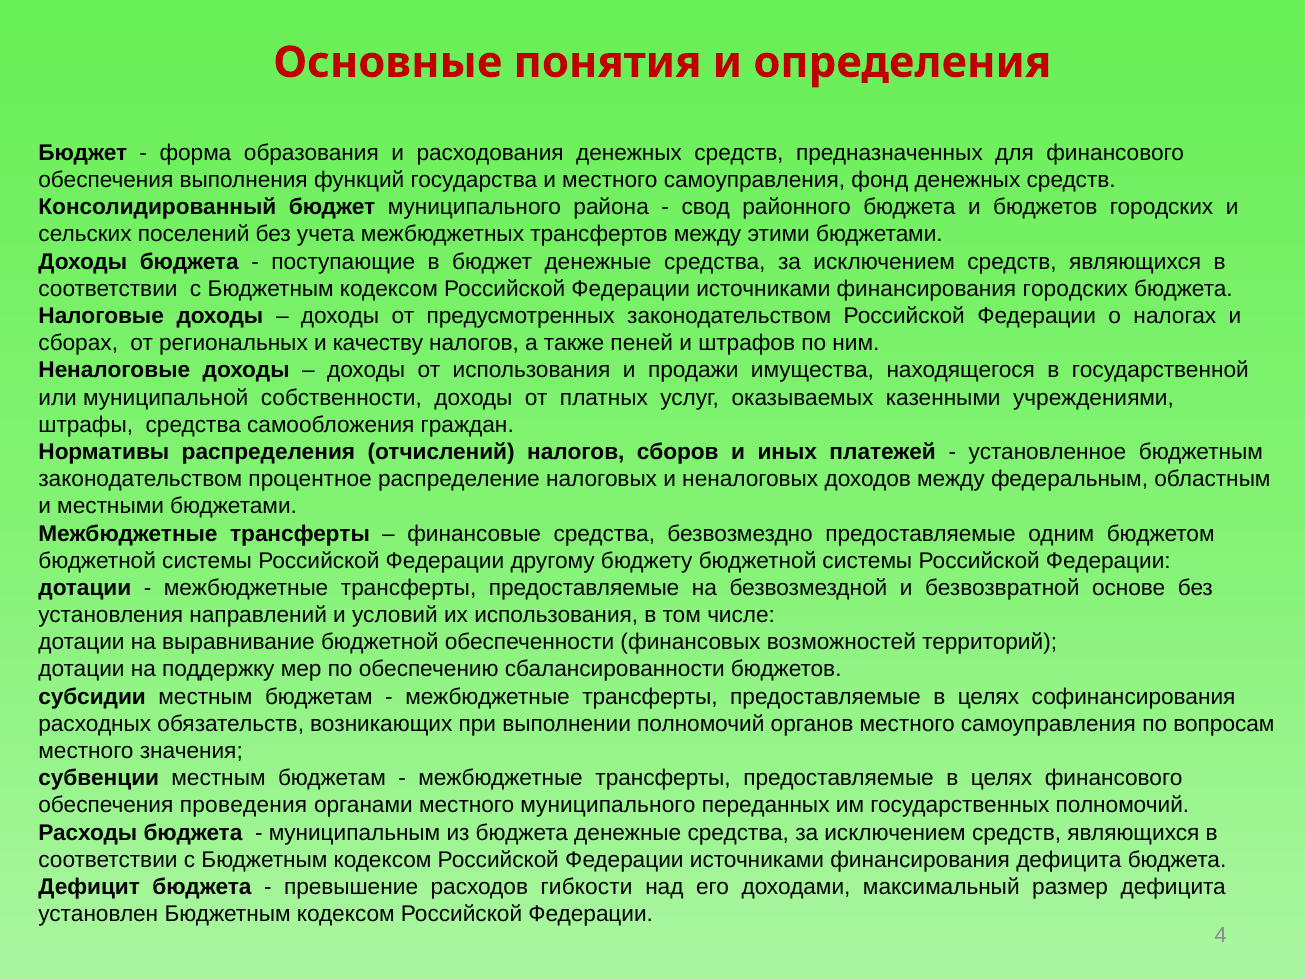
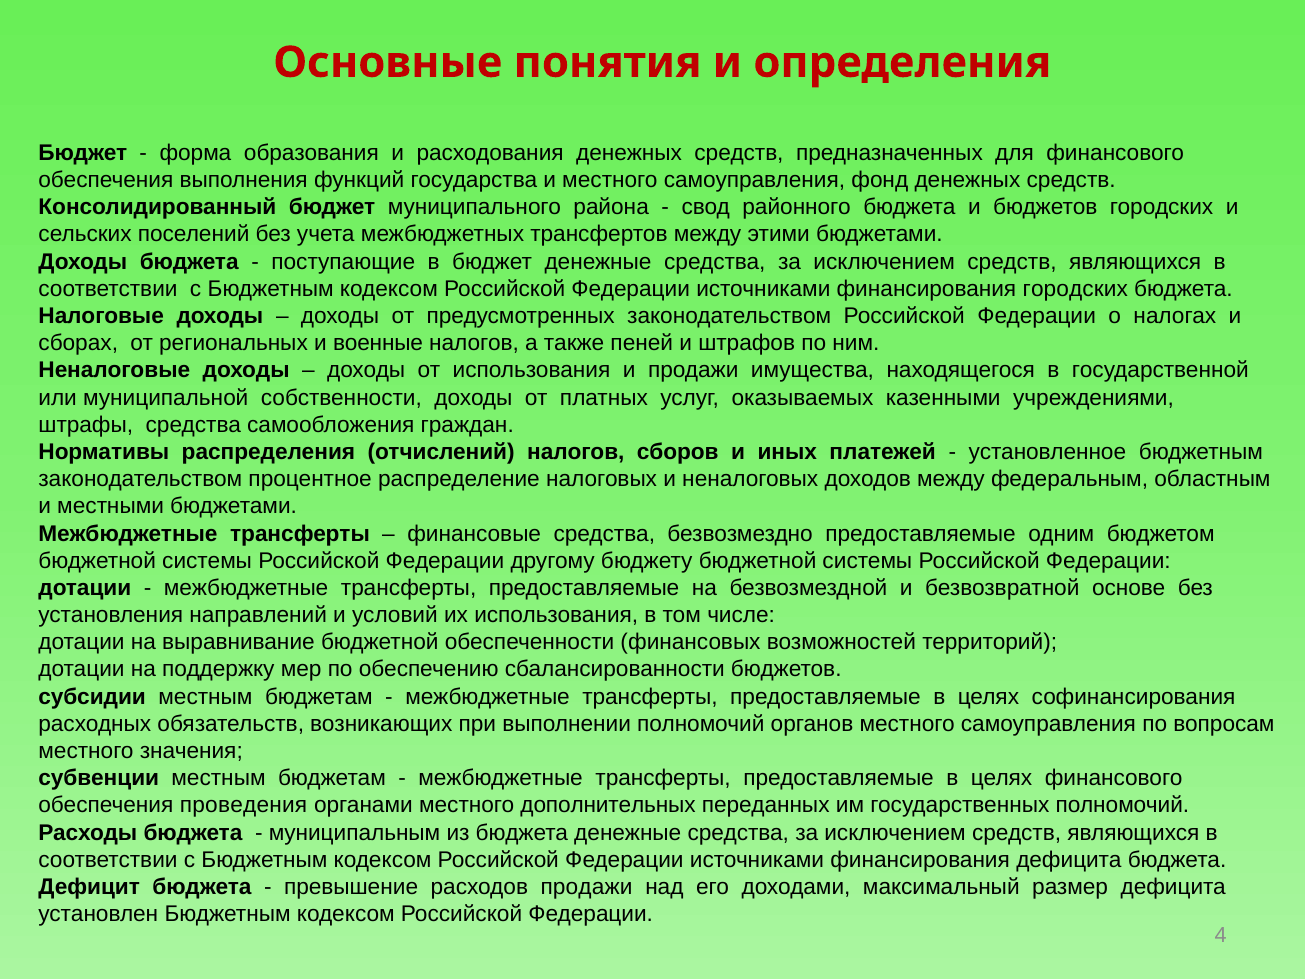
качеству: качеству -> военные
местного муниципального: муниципального -> дополнительных
расходов гибкости: гибкости -> продажи
